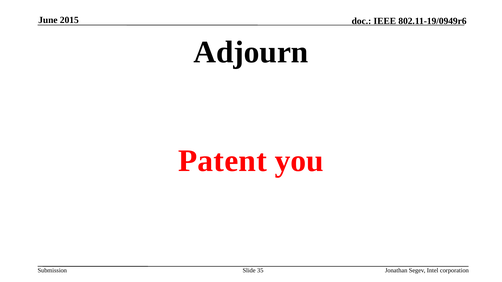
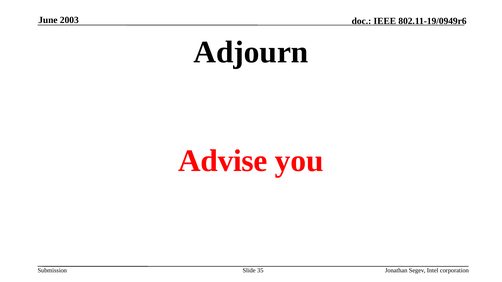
2015: 2015 -> 2003
Patent: Patent -> Advise
